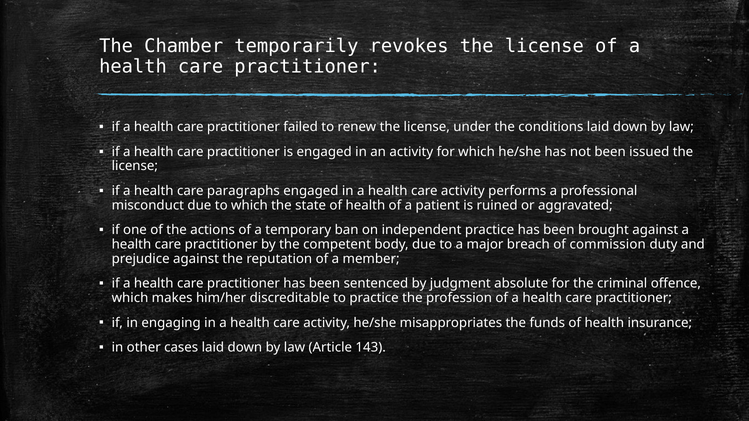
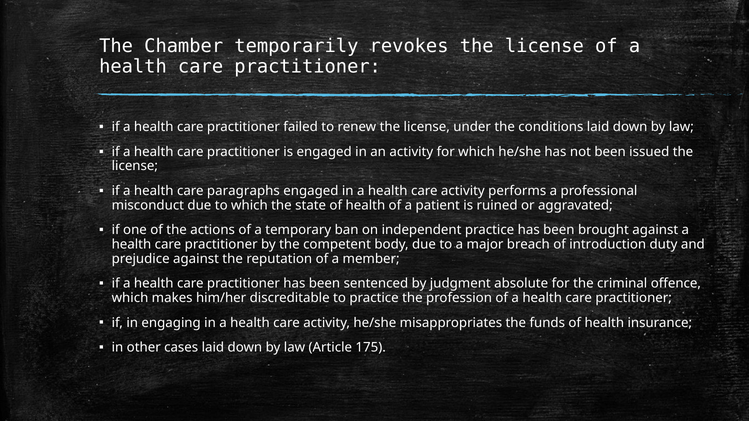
commission: commission -> introduction
143: 143 -> 175
